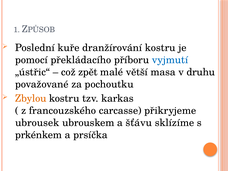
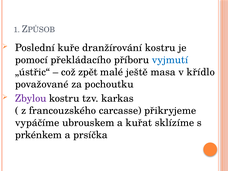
větší: větší -> ještě
druhu: druhu -> křídlo
Zbylou colour: orange -> purple
ubrousek: ubrousek -> vypáčíme
šťávu: šťávu -> kuřat
